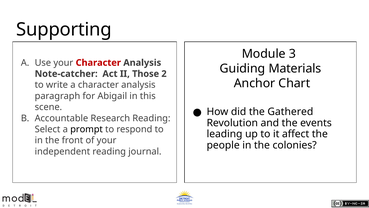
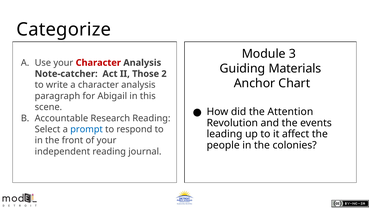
Supporting: Supporting -> Categorize
Gathered: Gathered -> Attention
prompt colour: black -> blue
